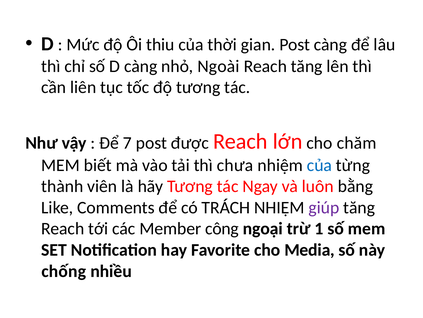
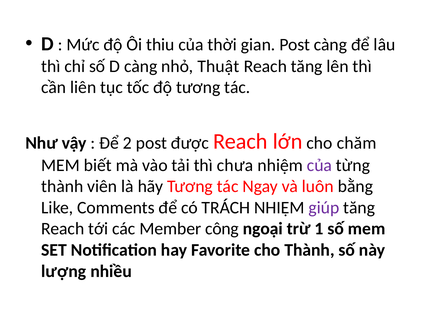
Ngoài: Ngoài -> Thuật
7: 7 -> 2
của at (319, 165) colour: blue -> purple
cho Media: Media -> Thành
chống: chống -> lượng
